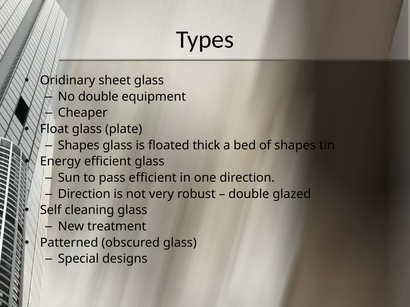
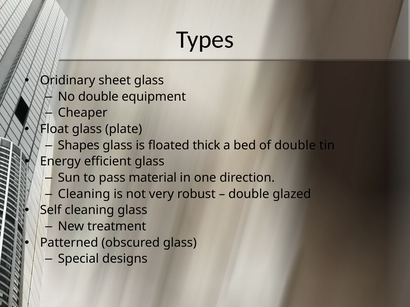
of shapes: shapes -> double
pass efficient: efficient -> material
Direction at (84, 194): Direction -> Cleaning
